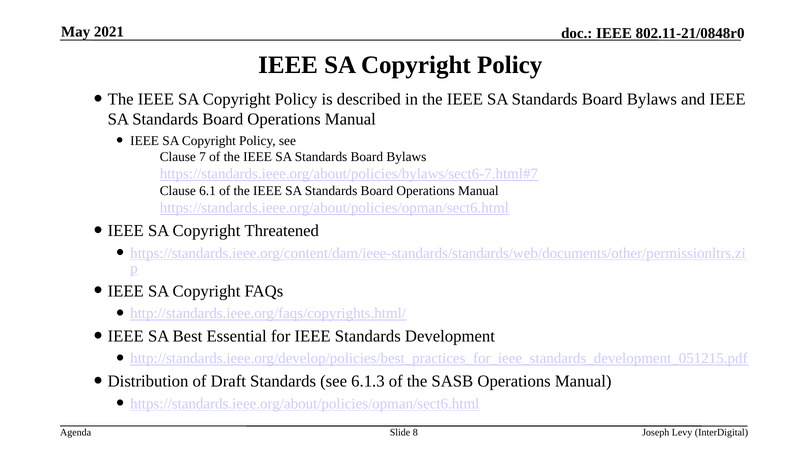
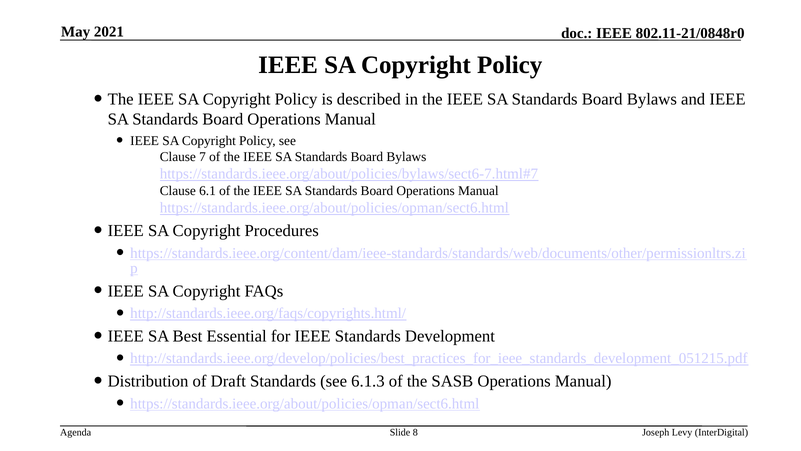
Threatened: Threatened -> Procedures
